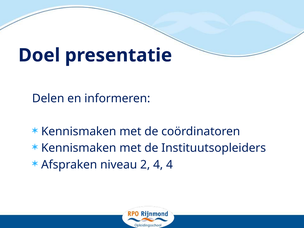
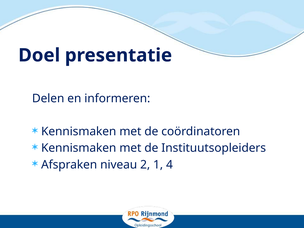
2 4: 4 -> 1
